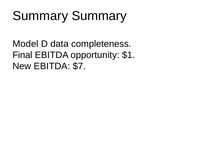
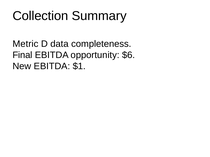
Summary at (40, 16): Summary -> Collection
Model: Model -> Metric
$1: $1 -> $6
$7: $7 -> $1
